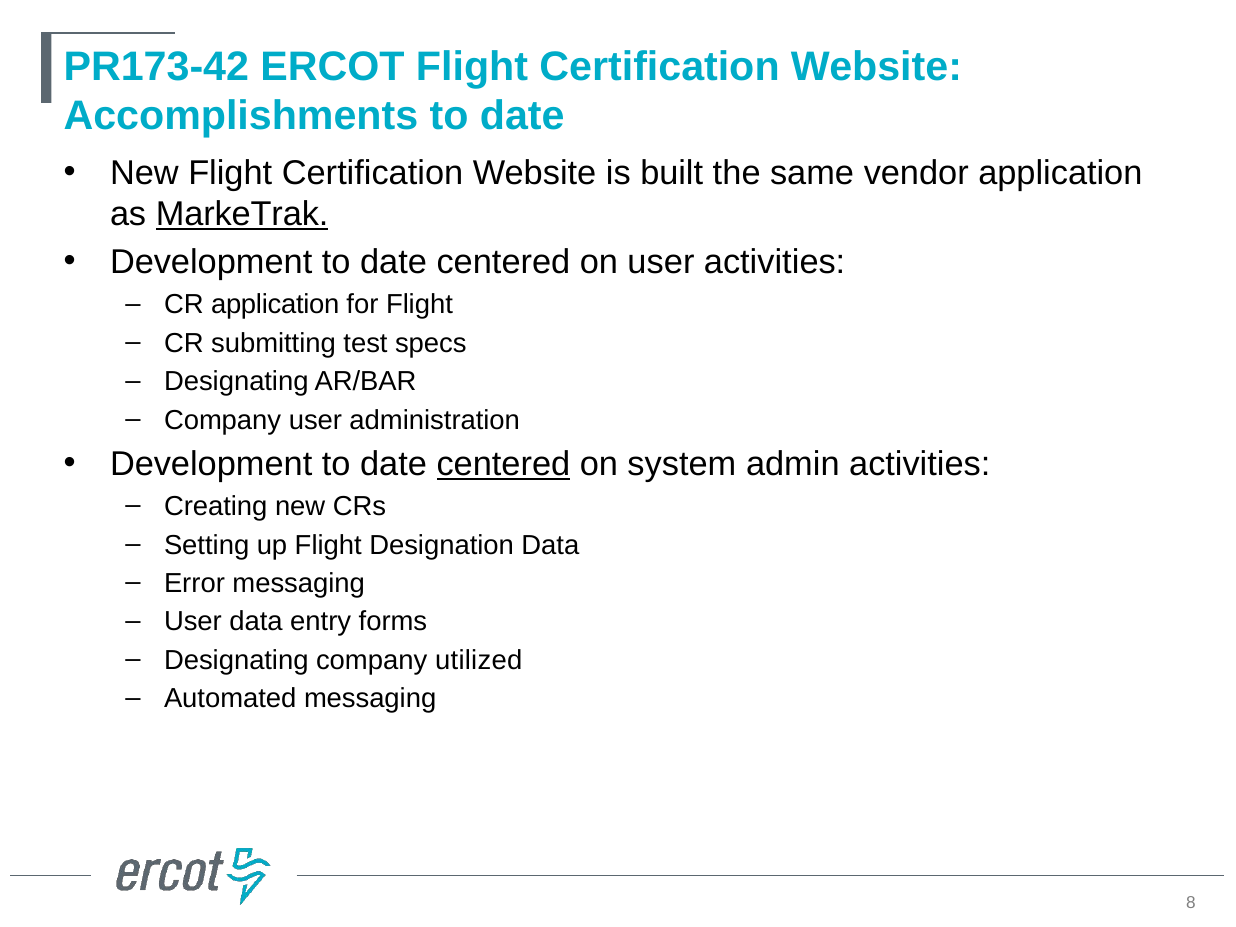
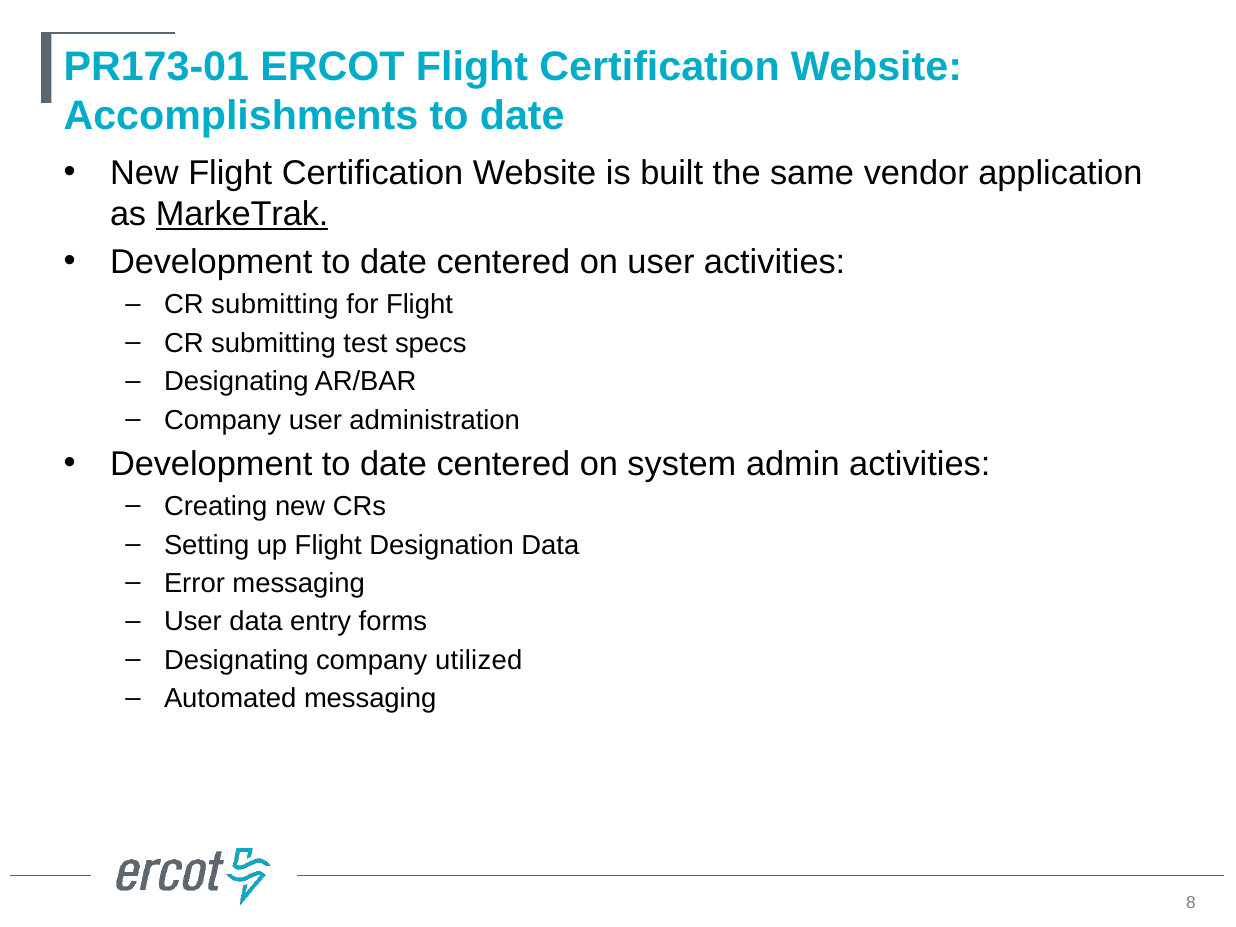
PR173-42: PR173-42 -> PR173-01
application at (275, 305): application -> submitting
centered at (503, 464) underline: present -> none
